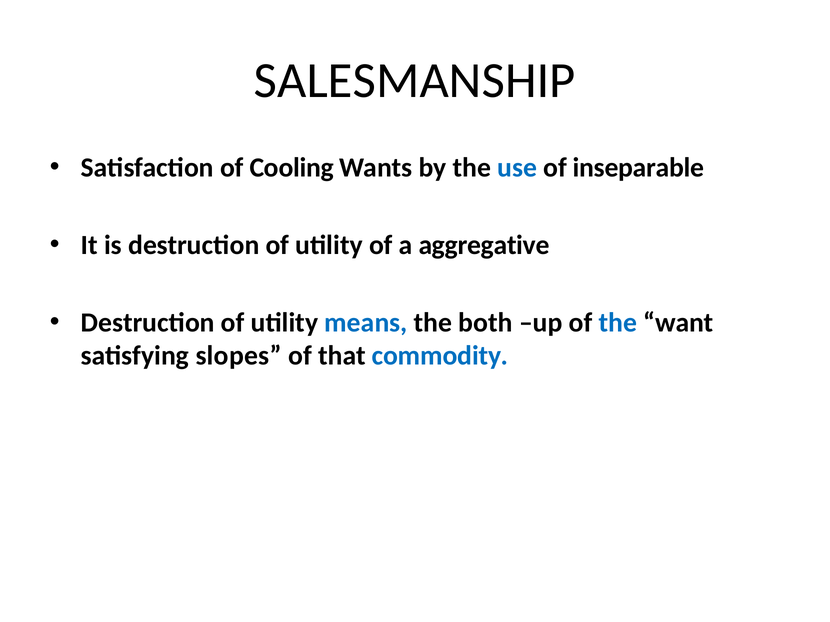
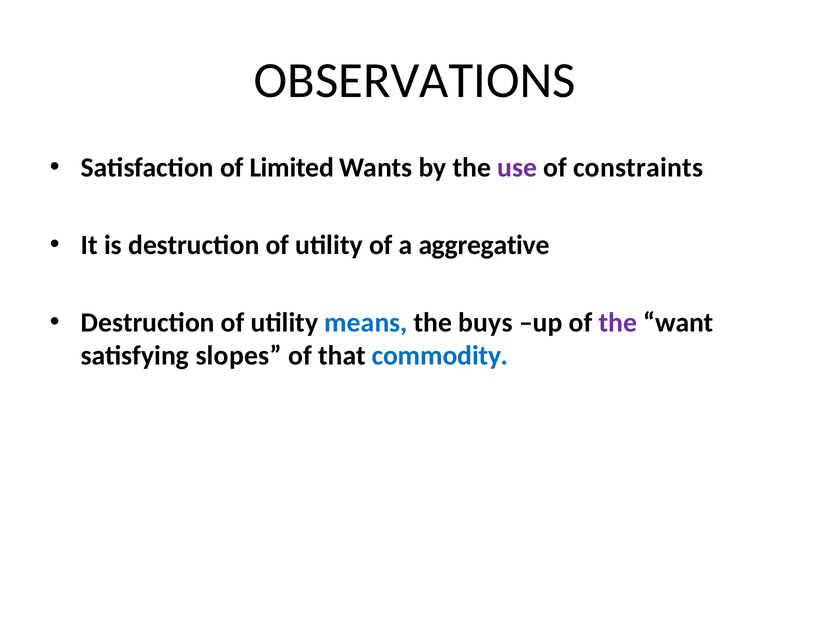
SALESMANSHIP: SALESMANSHIP -> OBSERVATIONS
Cooling: Cooling -> Limited
use colour: blue -> purple
inseparable: inseparable -> constraints
both: both -> buys
the at (618, 323) colour: blue -> purple
